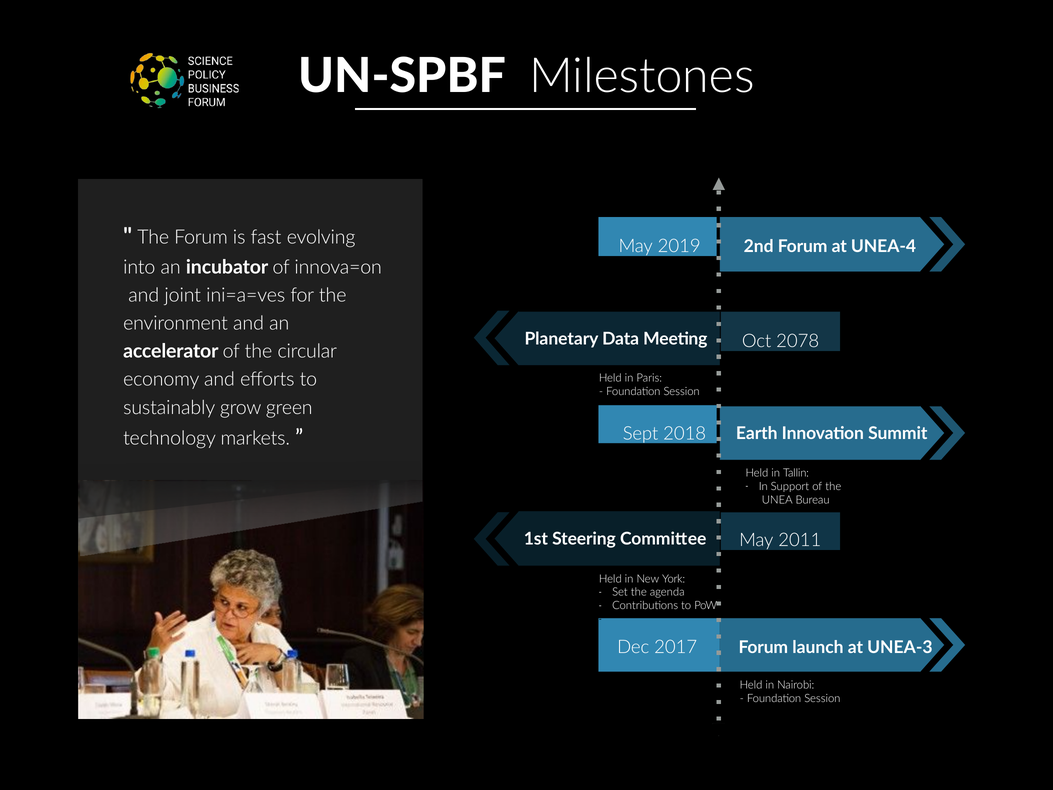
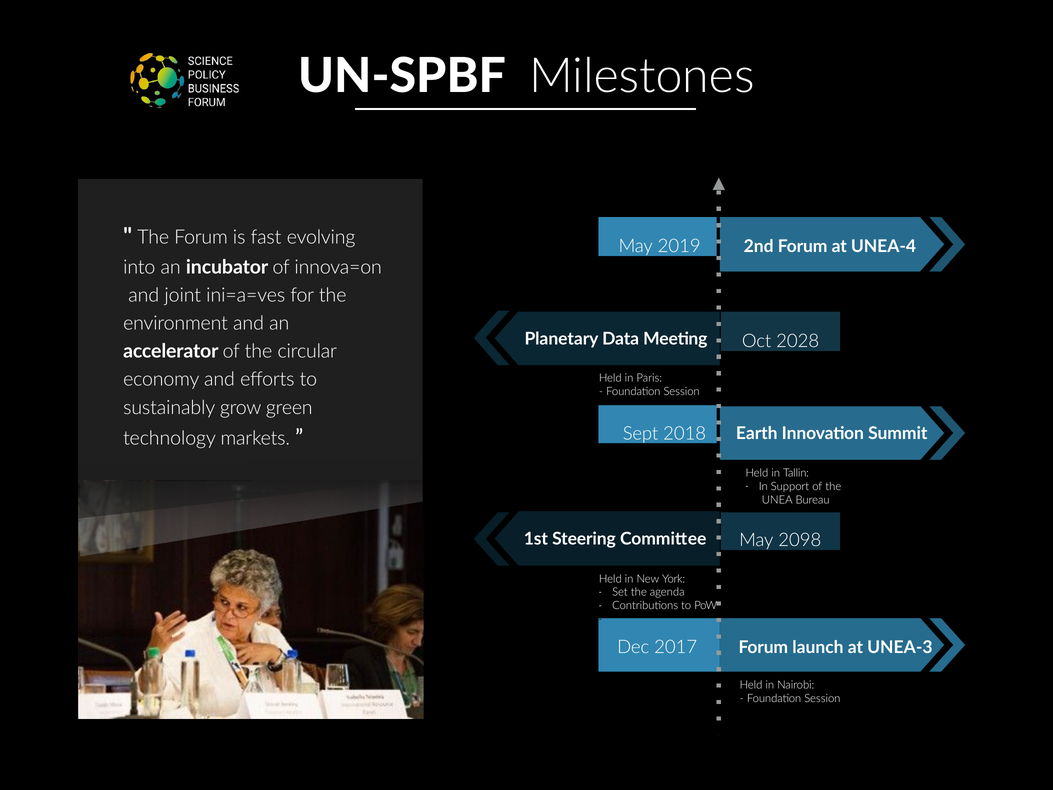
2078: 2078 -> 2028
2011: 2011 -> 2098
